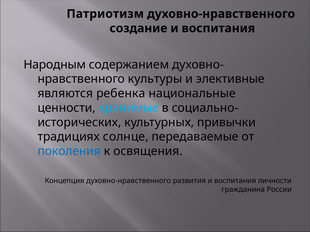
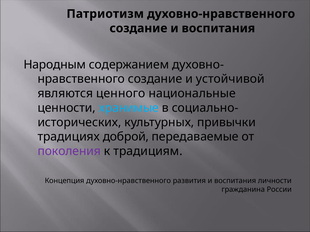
культуры at (155, 79): культуры -> создание
элективные: элективные -> устойчивой
ребенка: ребенка -> ценного
солнце: солнце -> доброй
поколения colour: blue -> purple
освящения: освящения -> традициям
